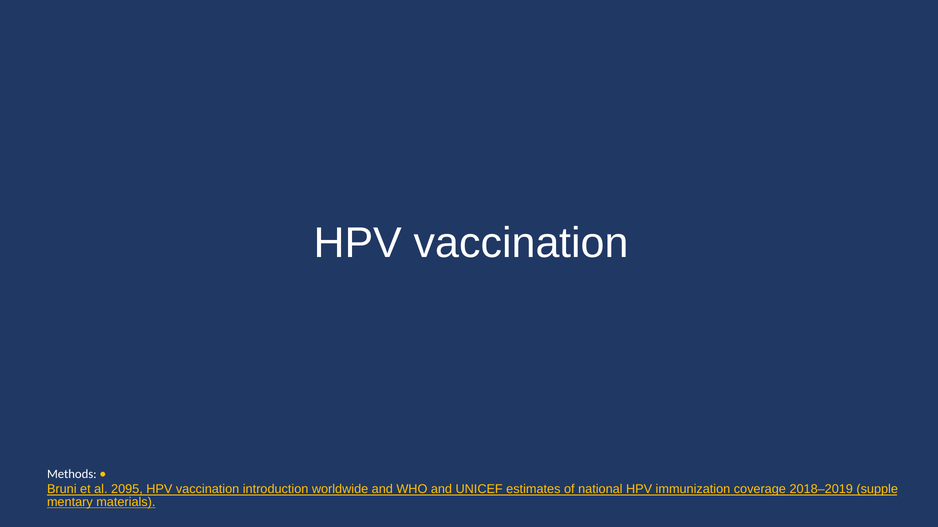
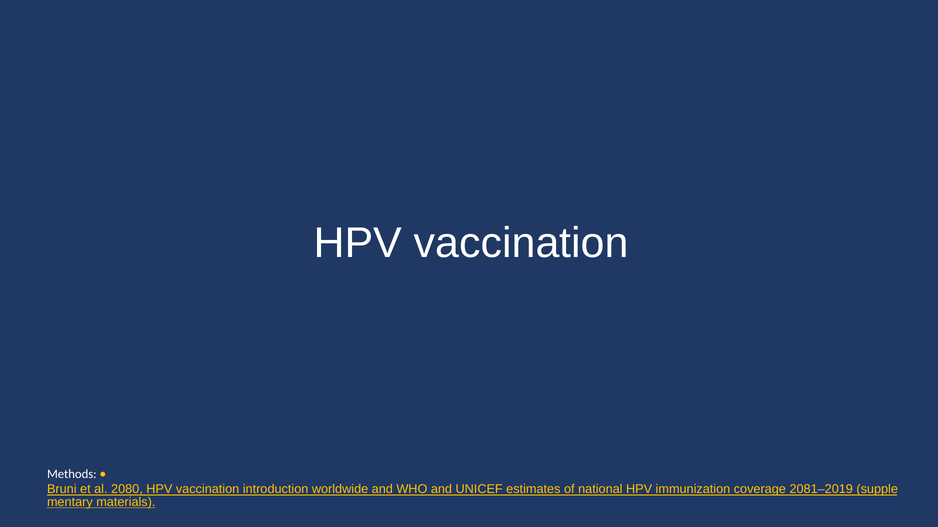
2095: 2095 -> 2080
2018–2019: 2018–2019 -> 2081–2019
